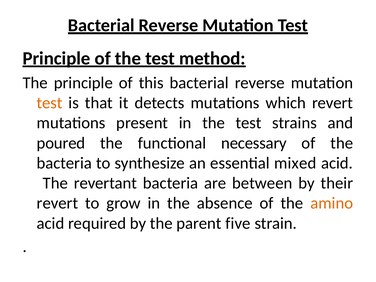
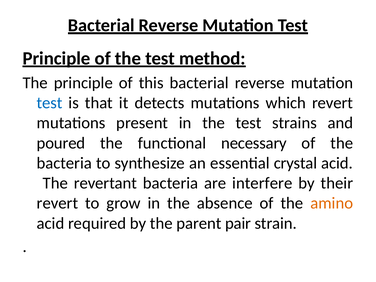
test at (50, 103) colour: orange -> blue
mixed: mixed -> crystal
between: between -> interfere
five: five -> pair
